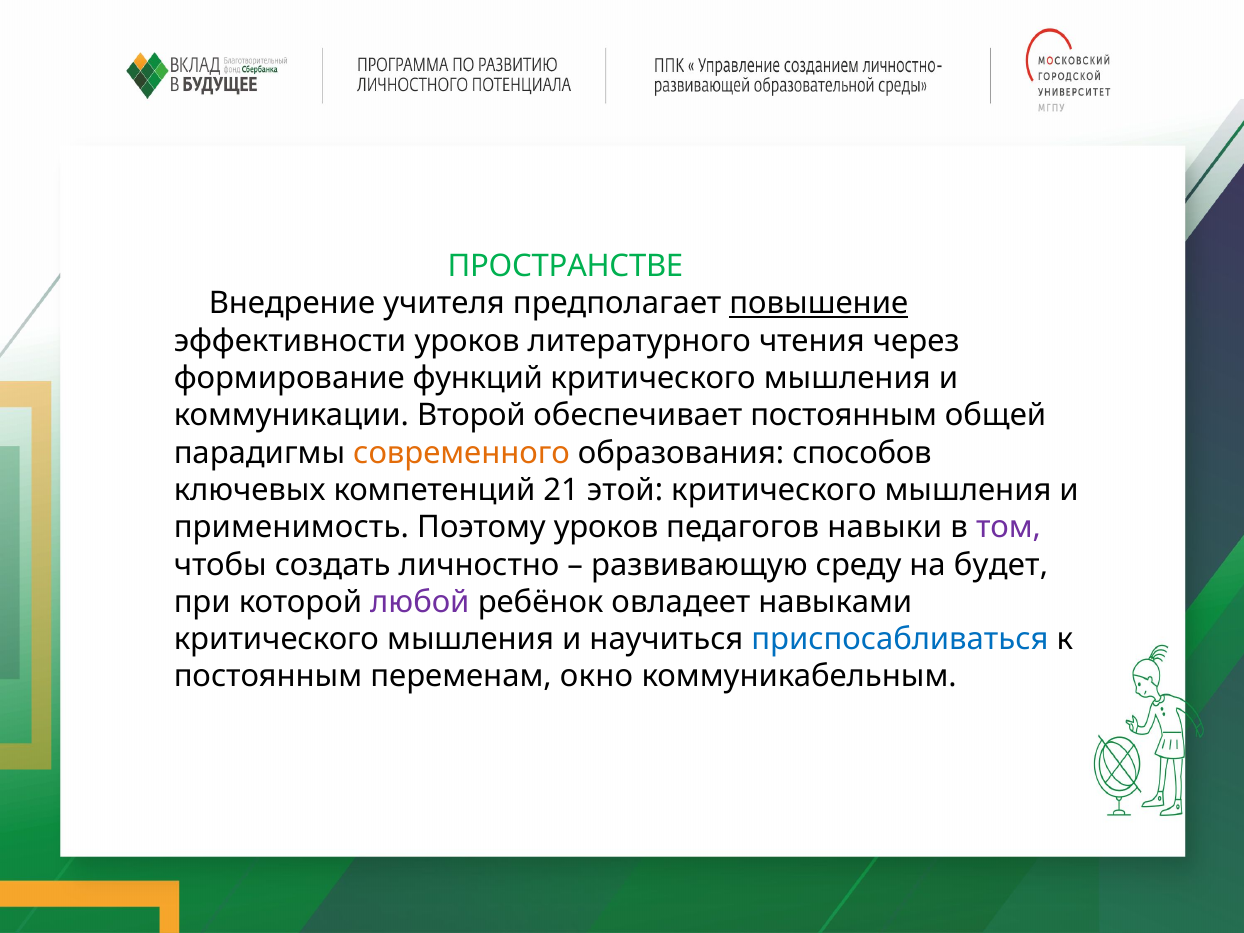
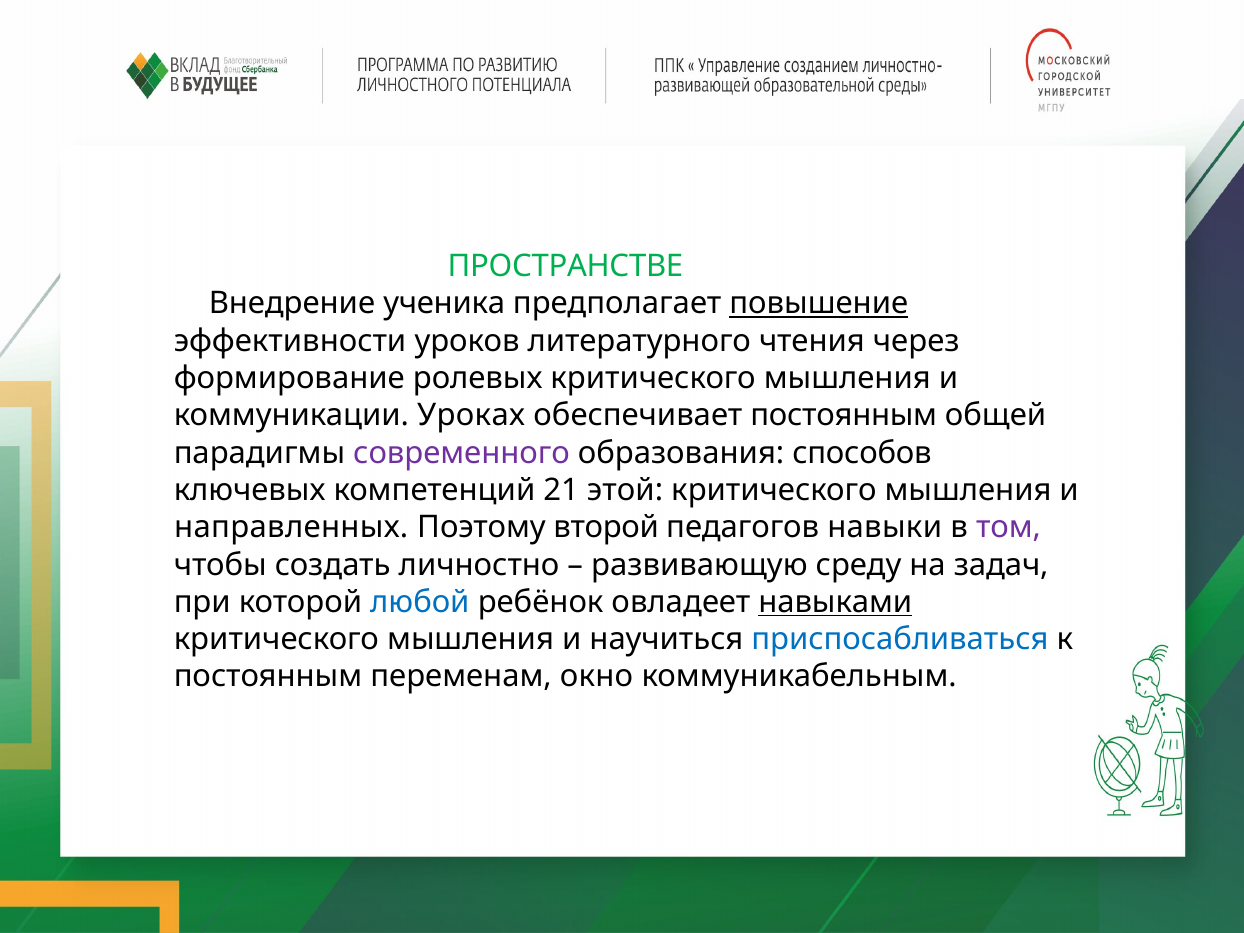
учителя: учителя -> ученика
функций: функций -> ролевых
Второй: Второй -> Уроках
современного colour: orange -> purple
применимость: применимость -> направленных
Поэтому уроков: уроков -> второй
будет: будет -> задач
любой colour: purple -> blue
навыками underline: none -> present
